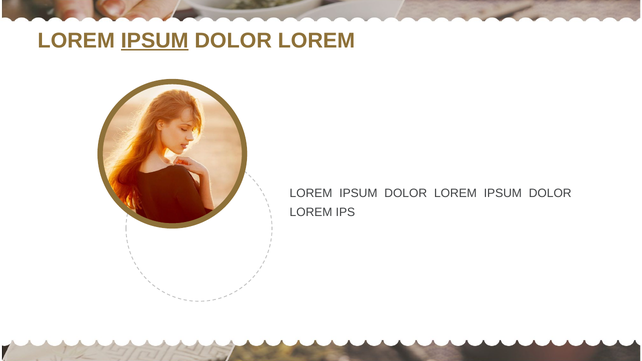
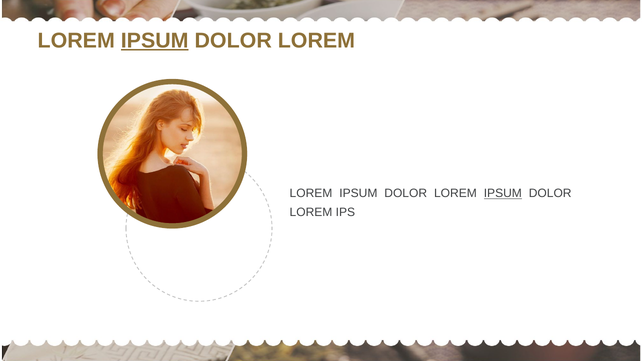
IPSUM at (503, 194) underline: none -> present
